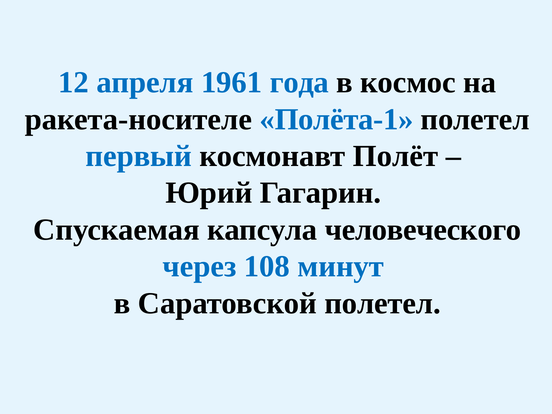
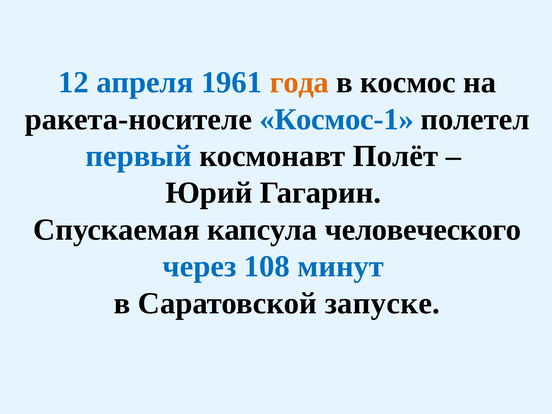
года colour: blue -> orange
Полёта-1: Полёта-1 -> Космос-1
Саратовской полетел: полетел -> запуске
